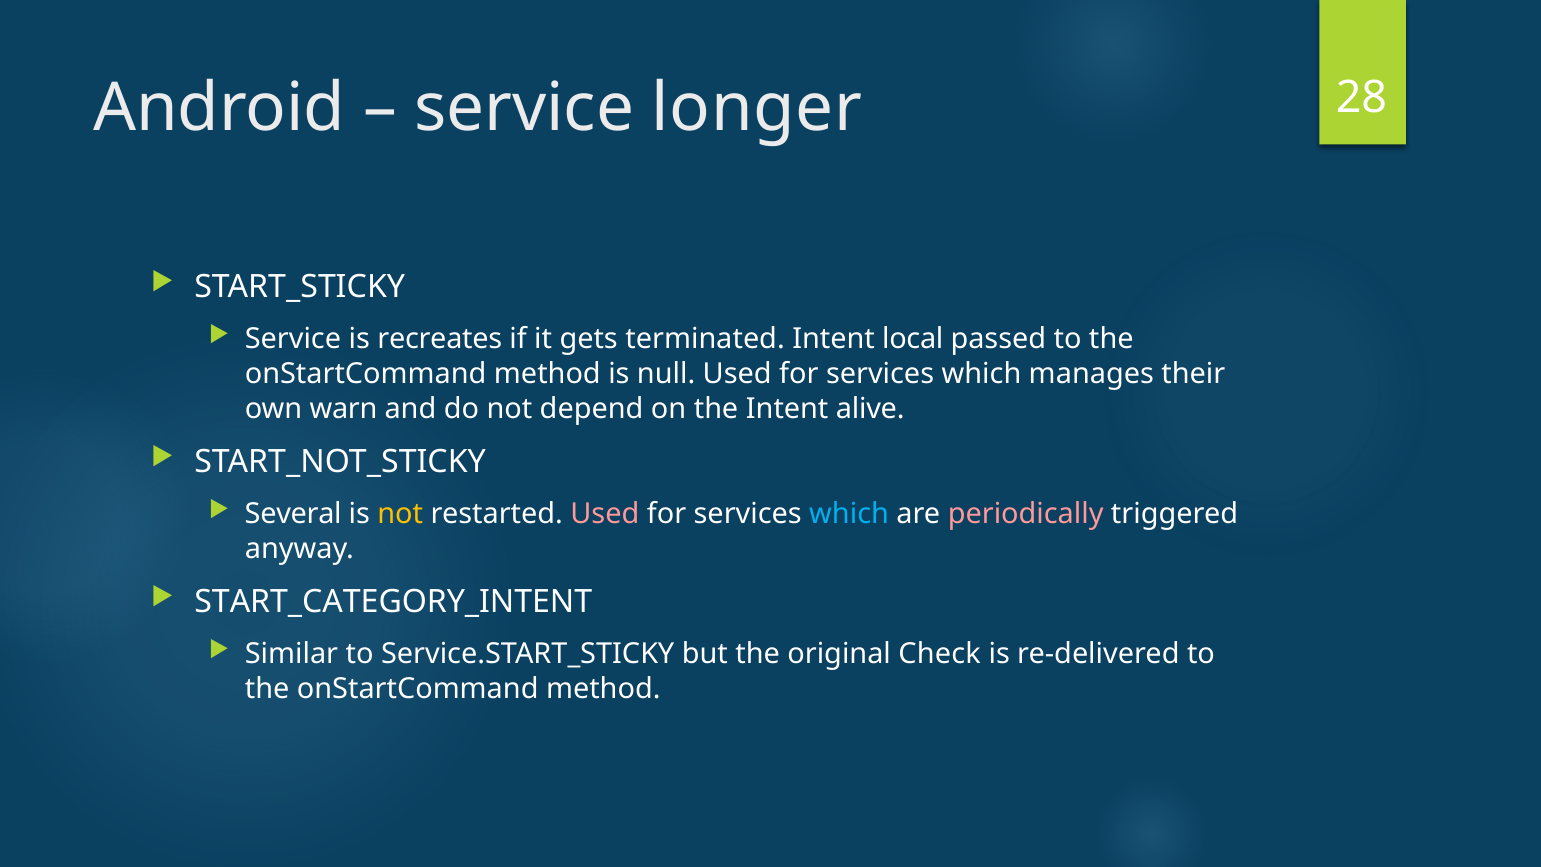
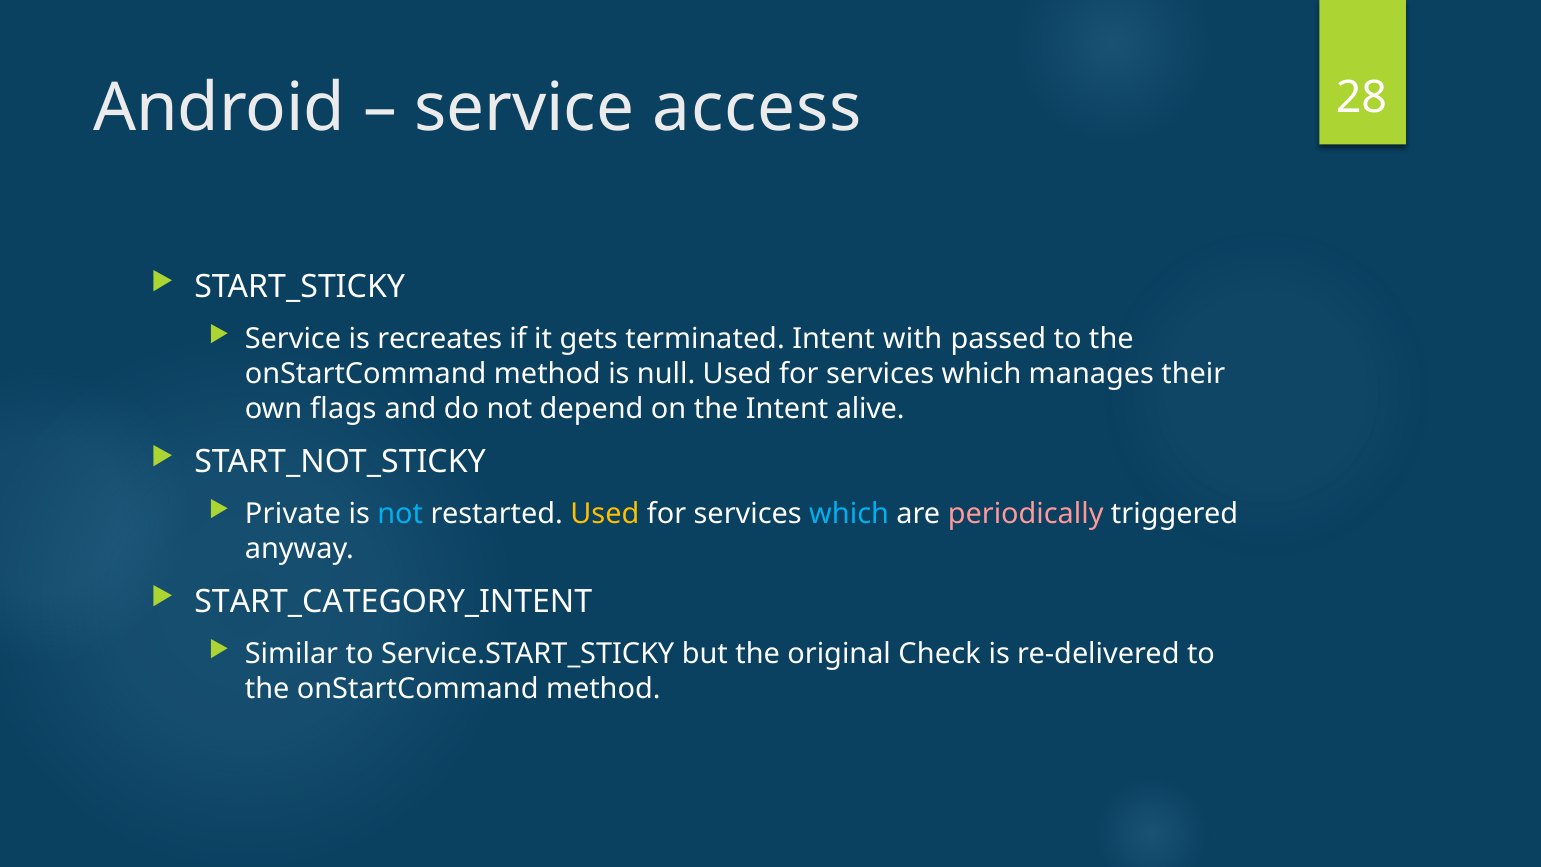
longer: longer -> access
local: local -> with
warn: warn -> flags
Several: Several -> Private
not at (400, 514) colour: yellow -> light blue
Used at (605, 514) colour: pink -> yellow
